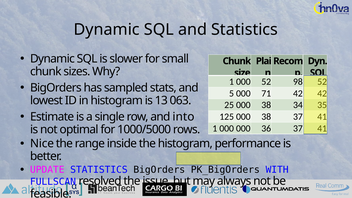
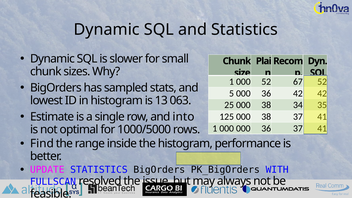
98: 98 -> 67
5 000 71: 71 -> 36
Nice: Nice -> Find
